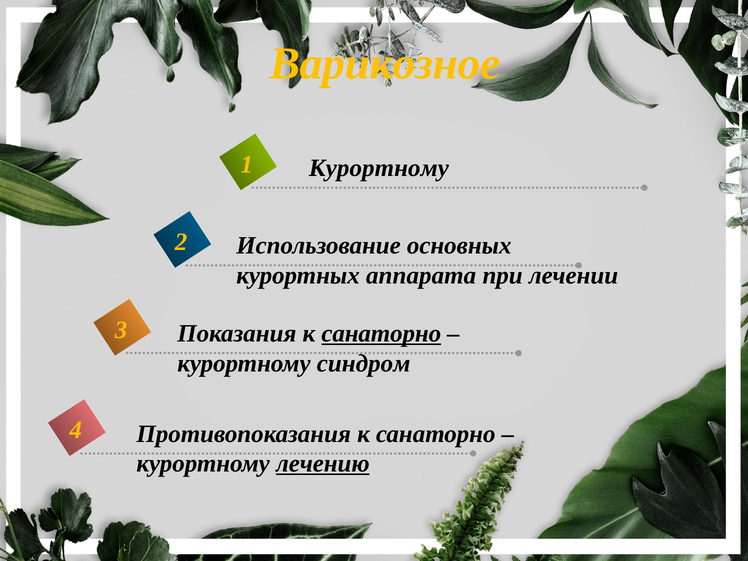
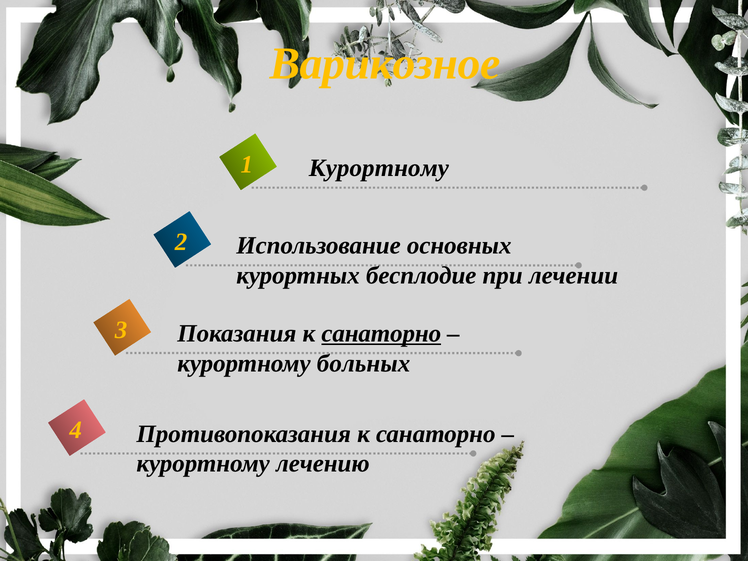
аппарата: аппарата -> бесплодие
синдром: синдром -> больных
лечению underline: present -> none
